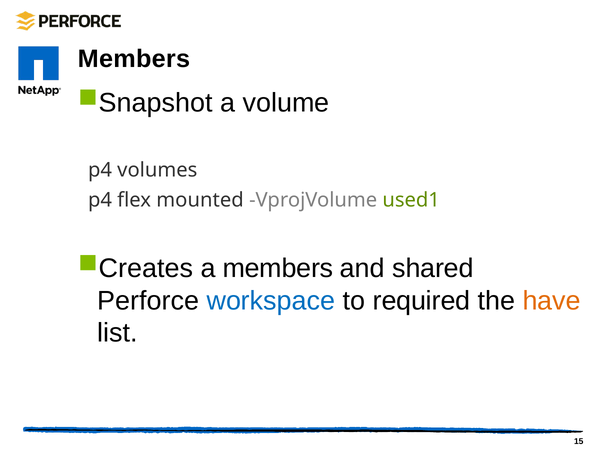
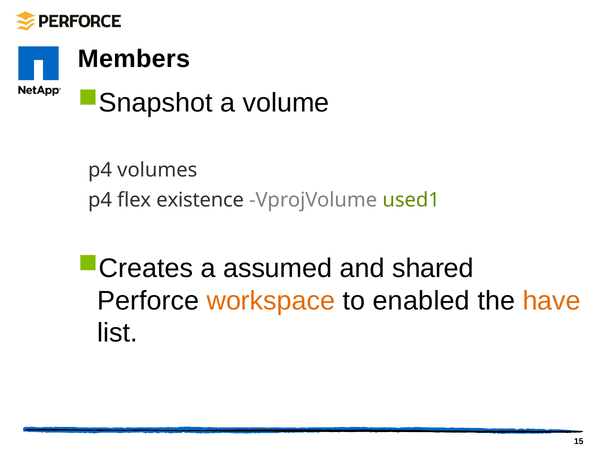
mounted: mounted -> existence
a members: members -> assumed
workspace colour: blue -> orange
required: required -> enabled
